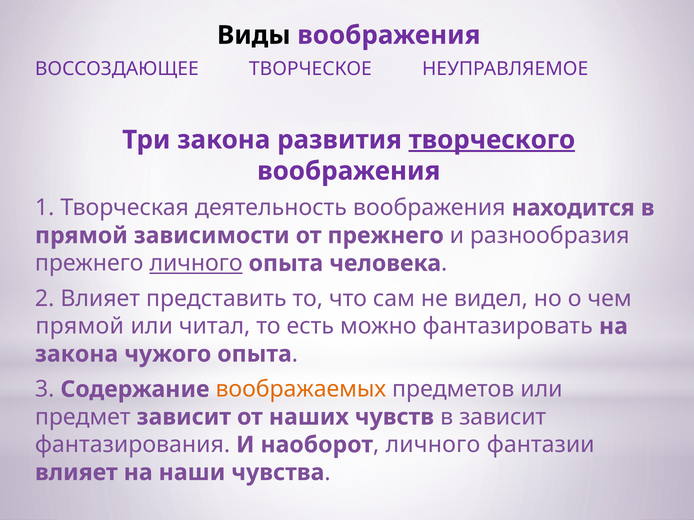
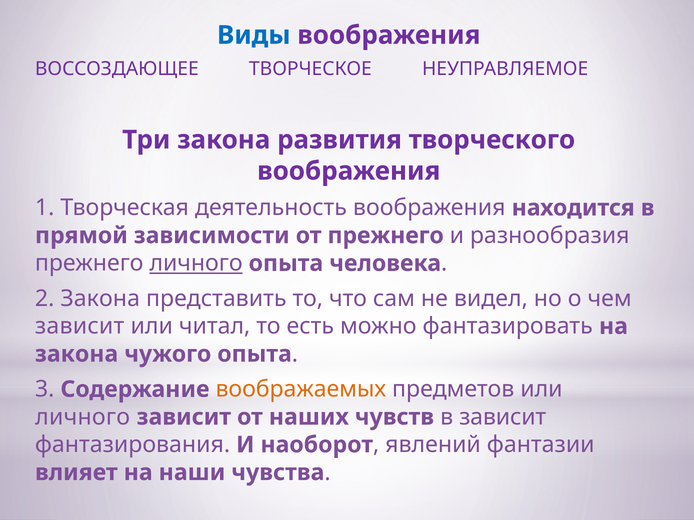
Виды colour: black -> blue
творческого underline: present -> none
2 Влияет: Влияет -> Закона
прямой at (80, 327): прямой -> зависит
предмет at (83, 417): предмет -> личного
личного at (433, 445): личного -> явлений
